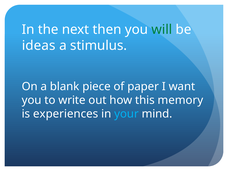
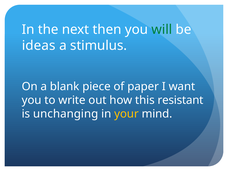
memory: memory -> resistant
experiences: experiences -> unchanging
your colour: light blue -> yellow
